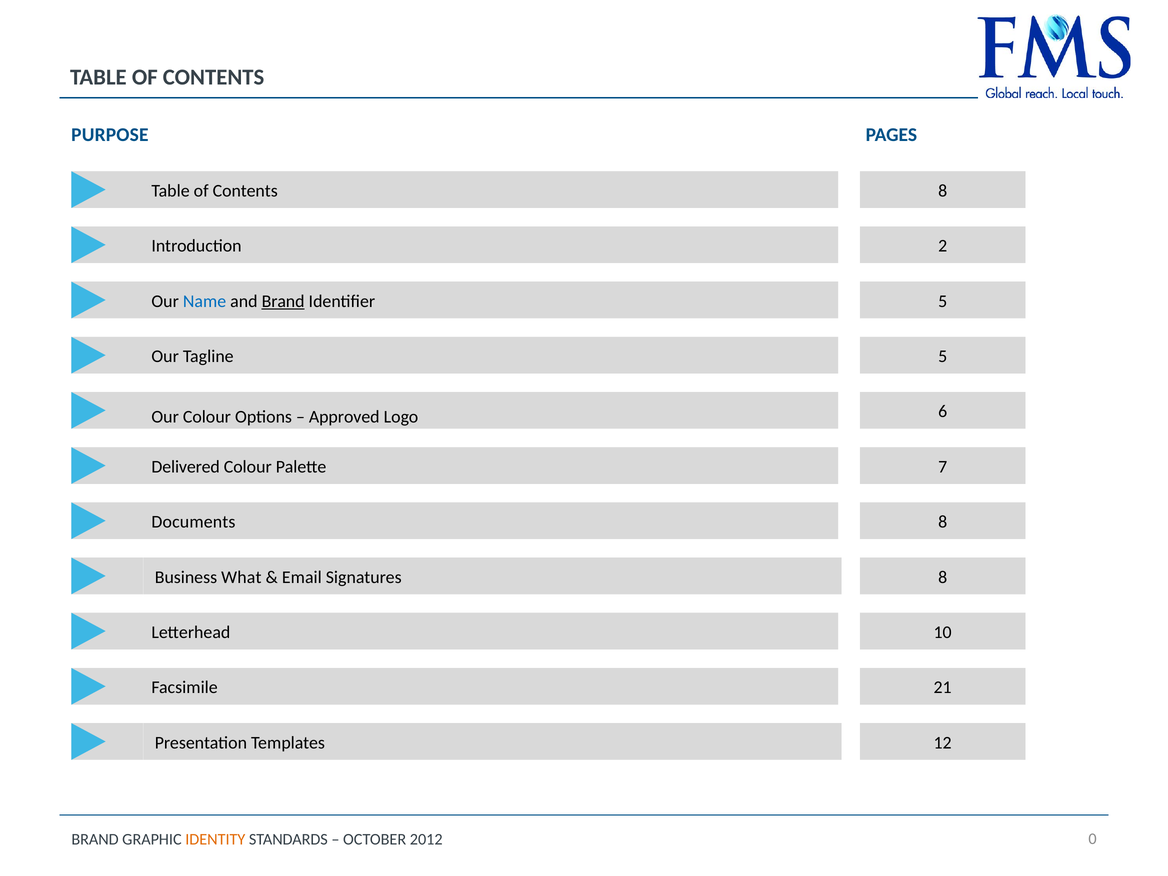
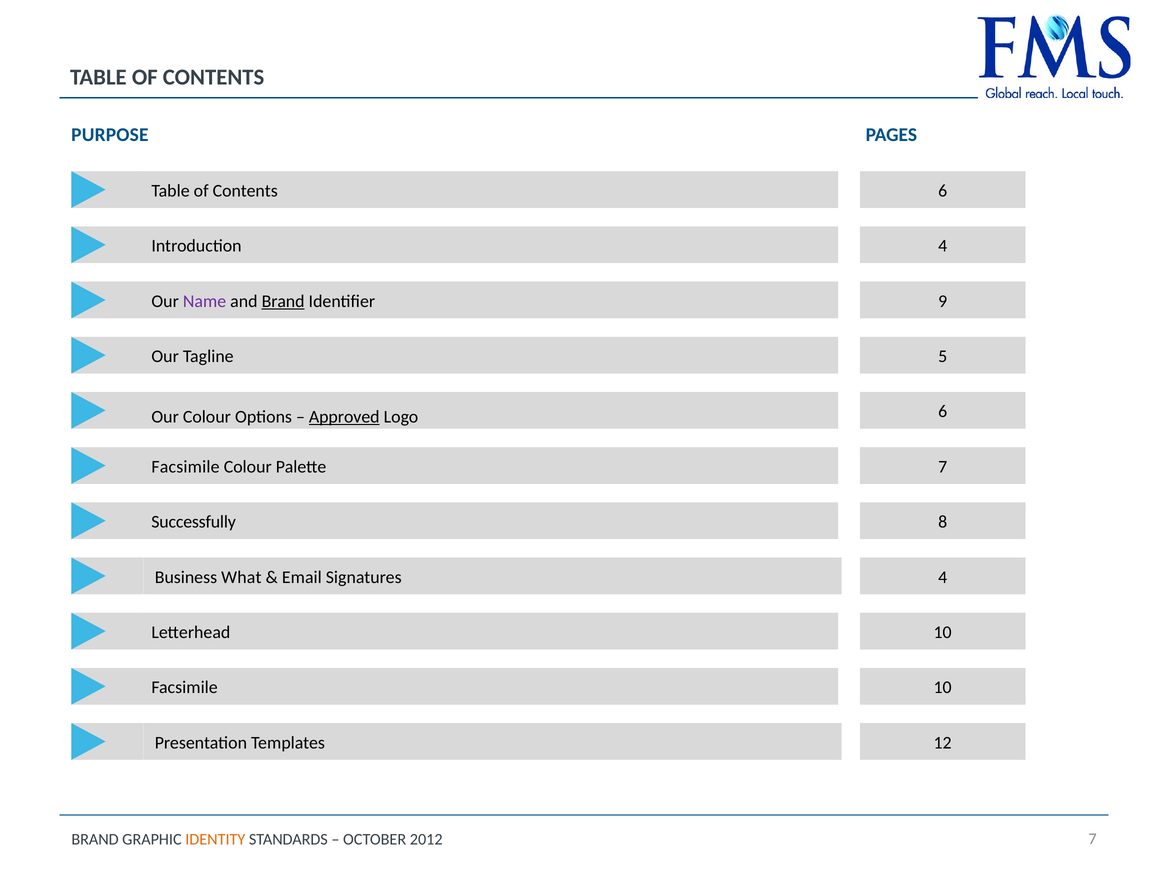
Contents 8: 8 -> 6
Introduction 2: 2 -> 4
Name colour: blue -> purple
Identifier 5: 5 -> 9
Approved underline: none -> present
Delivered at (186, 467): Delivered -> Facsimile
Documents: Documents -> Successfully
Signatures 8: 8 -> 4
Facsimile 21: 21 -> 10
2012 0: 0 -> 7
